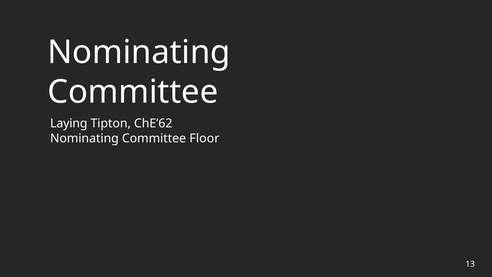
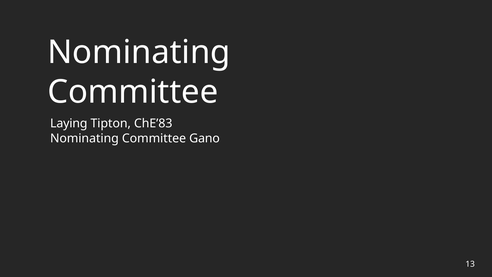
ChE’62: ChE’62 -> ChE’83
Floor: Floor -> Gano
